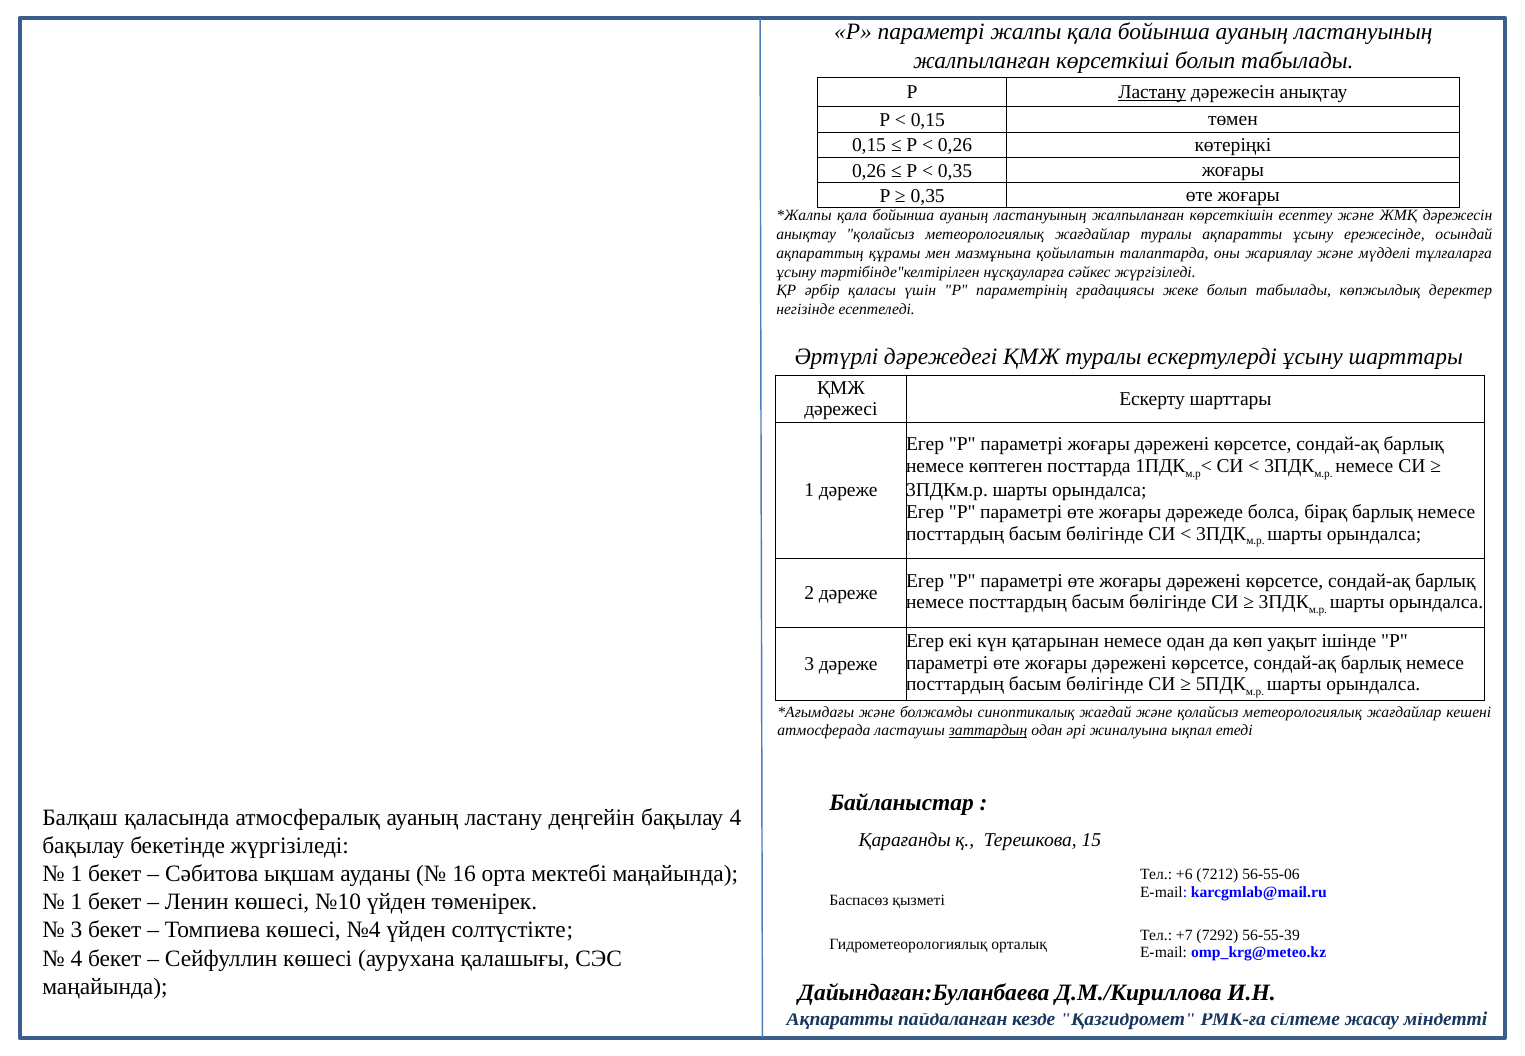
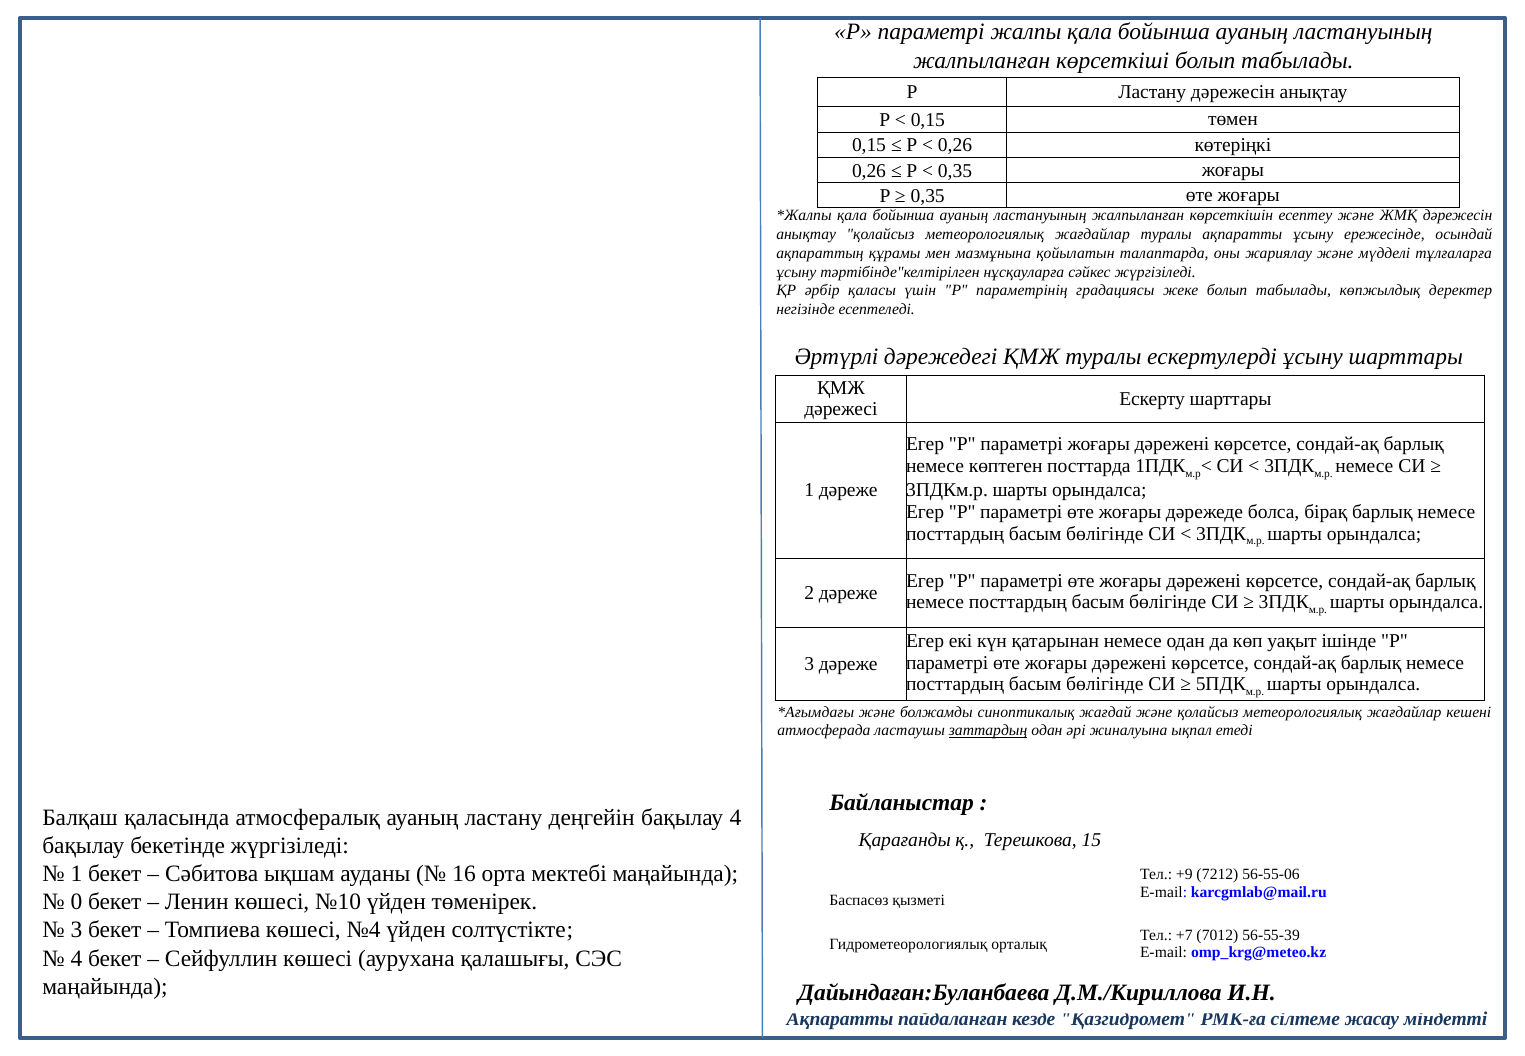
Ластану at (1152, 92) underline: present -> none
+6: +6 -> +9
1 at (76, 902): 1 -> 0
7292: 7292 -> 7012
